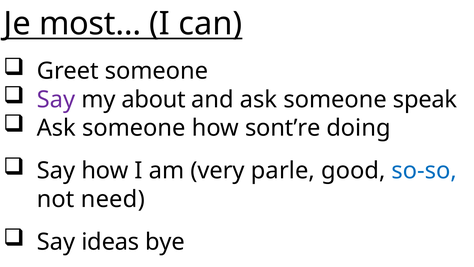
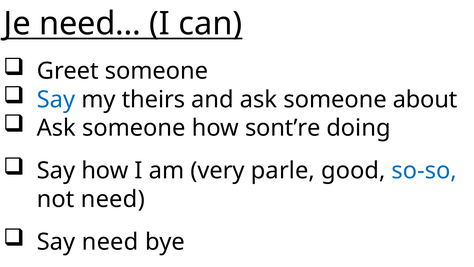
most…: most… -> need…
Say at (56, 99) colour: purple -> blue
about: about -> theirs
speak: speak -> about
Say ideas: ideas -> need
